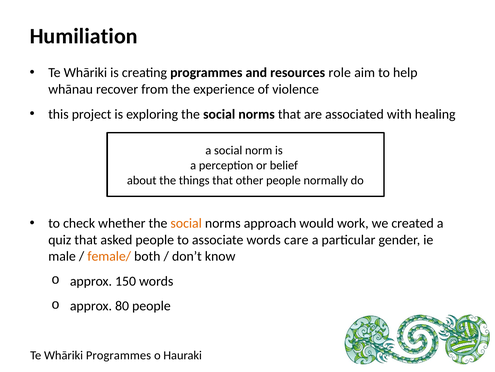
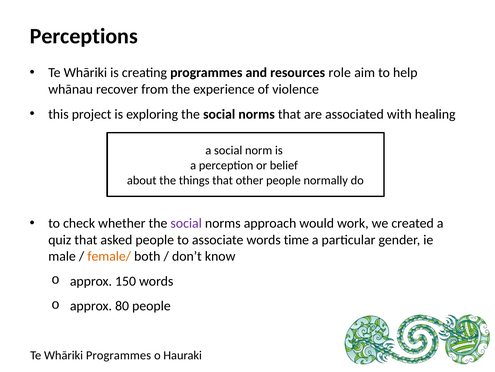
Humiliation: Humiliation -> Perceptions
social at (186, 223) colour: orange -> purple
care: care -> time
